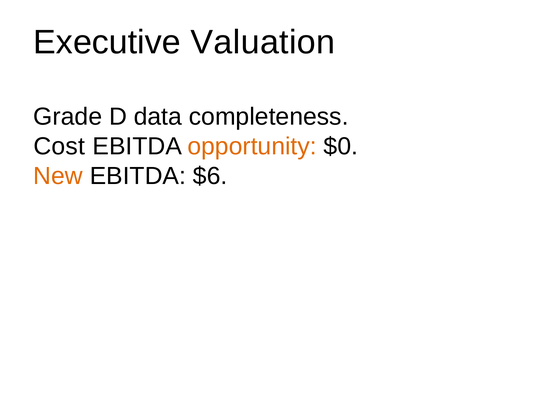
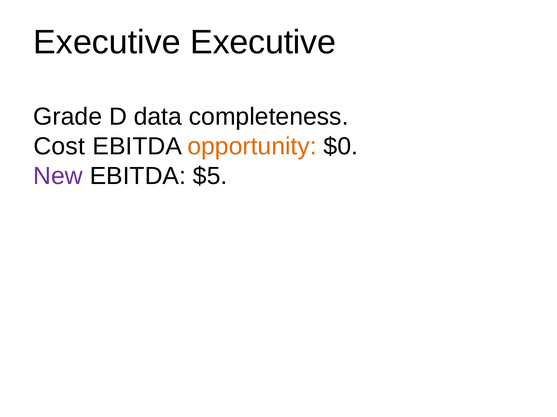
Executive Valuation: Valuation -> Executive
New colour: orange -> purple
$6: $6 -> $5
